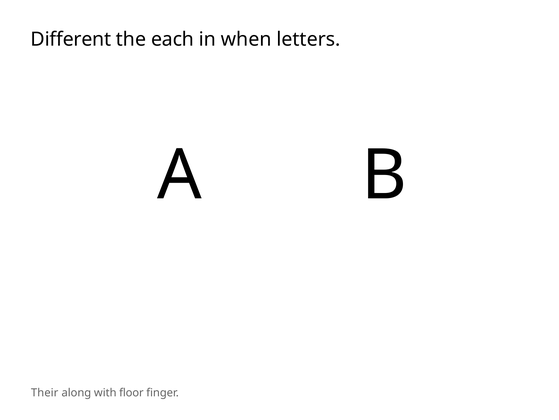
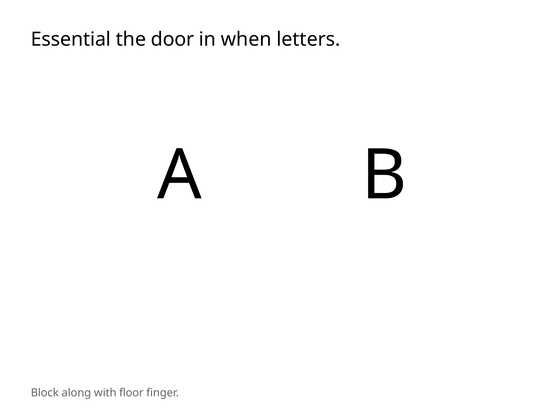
Different: Different -> Essential
each: each -> door
Their: Their -> Block
